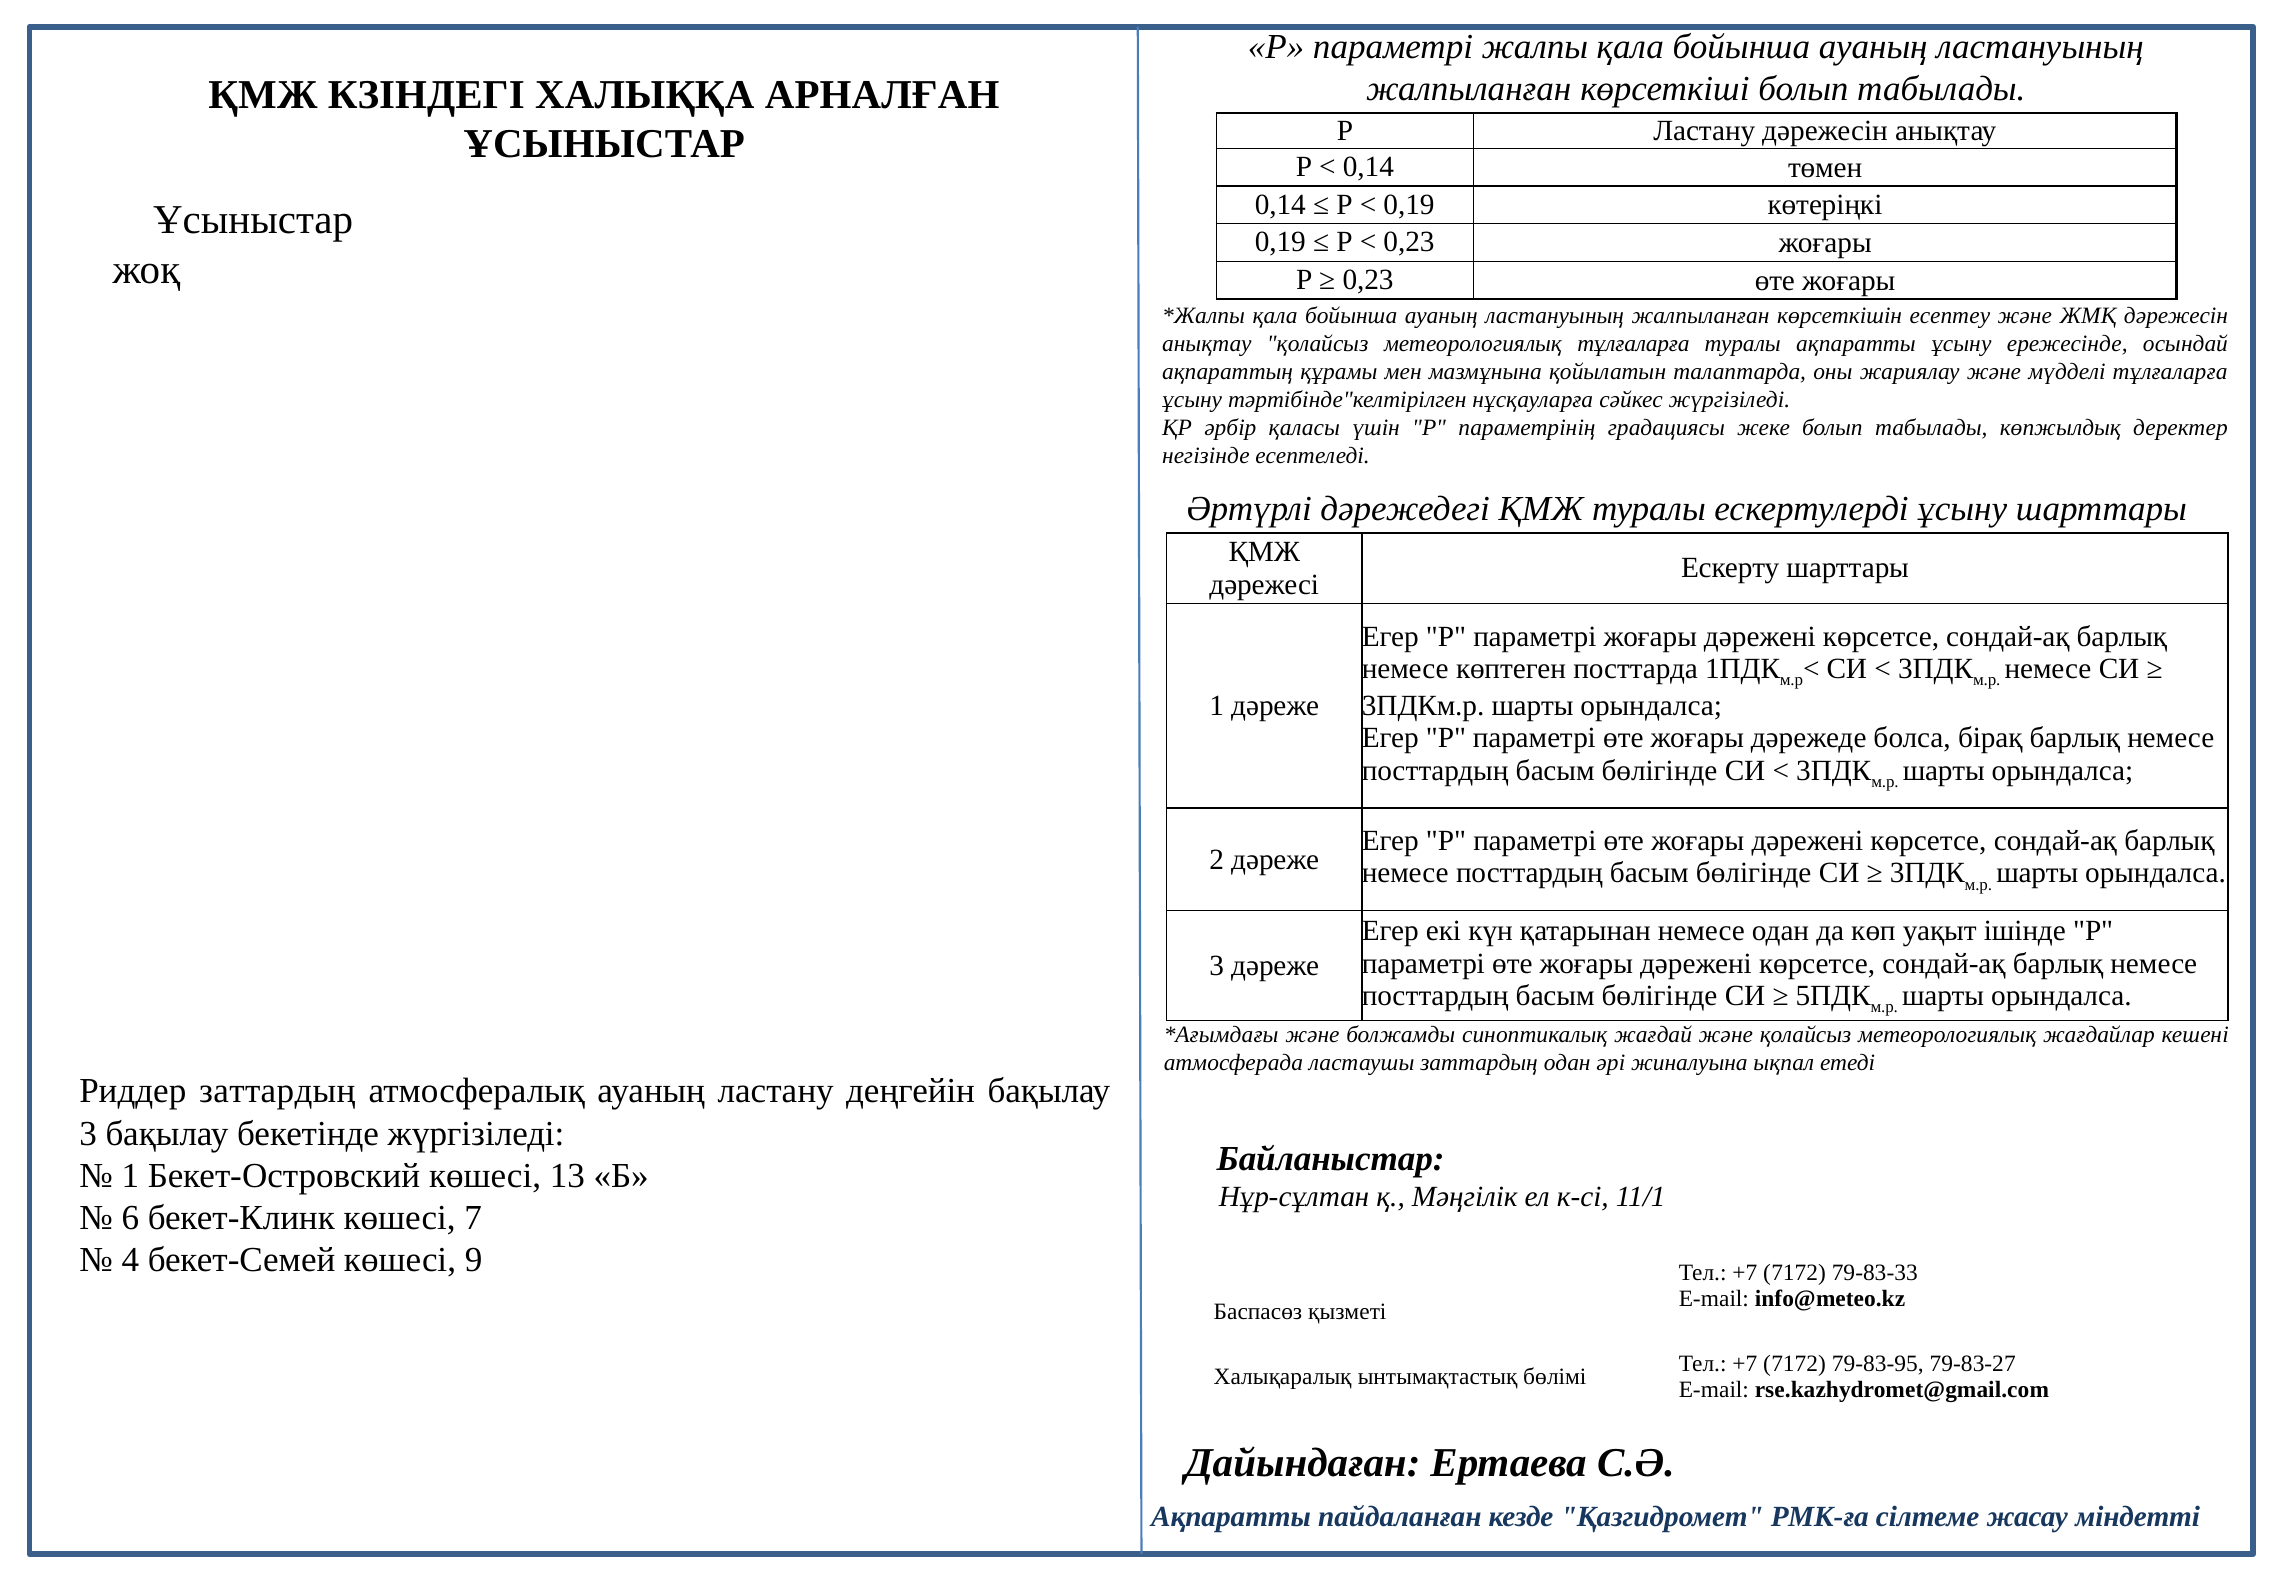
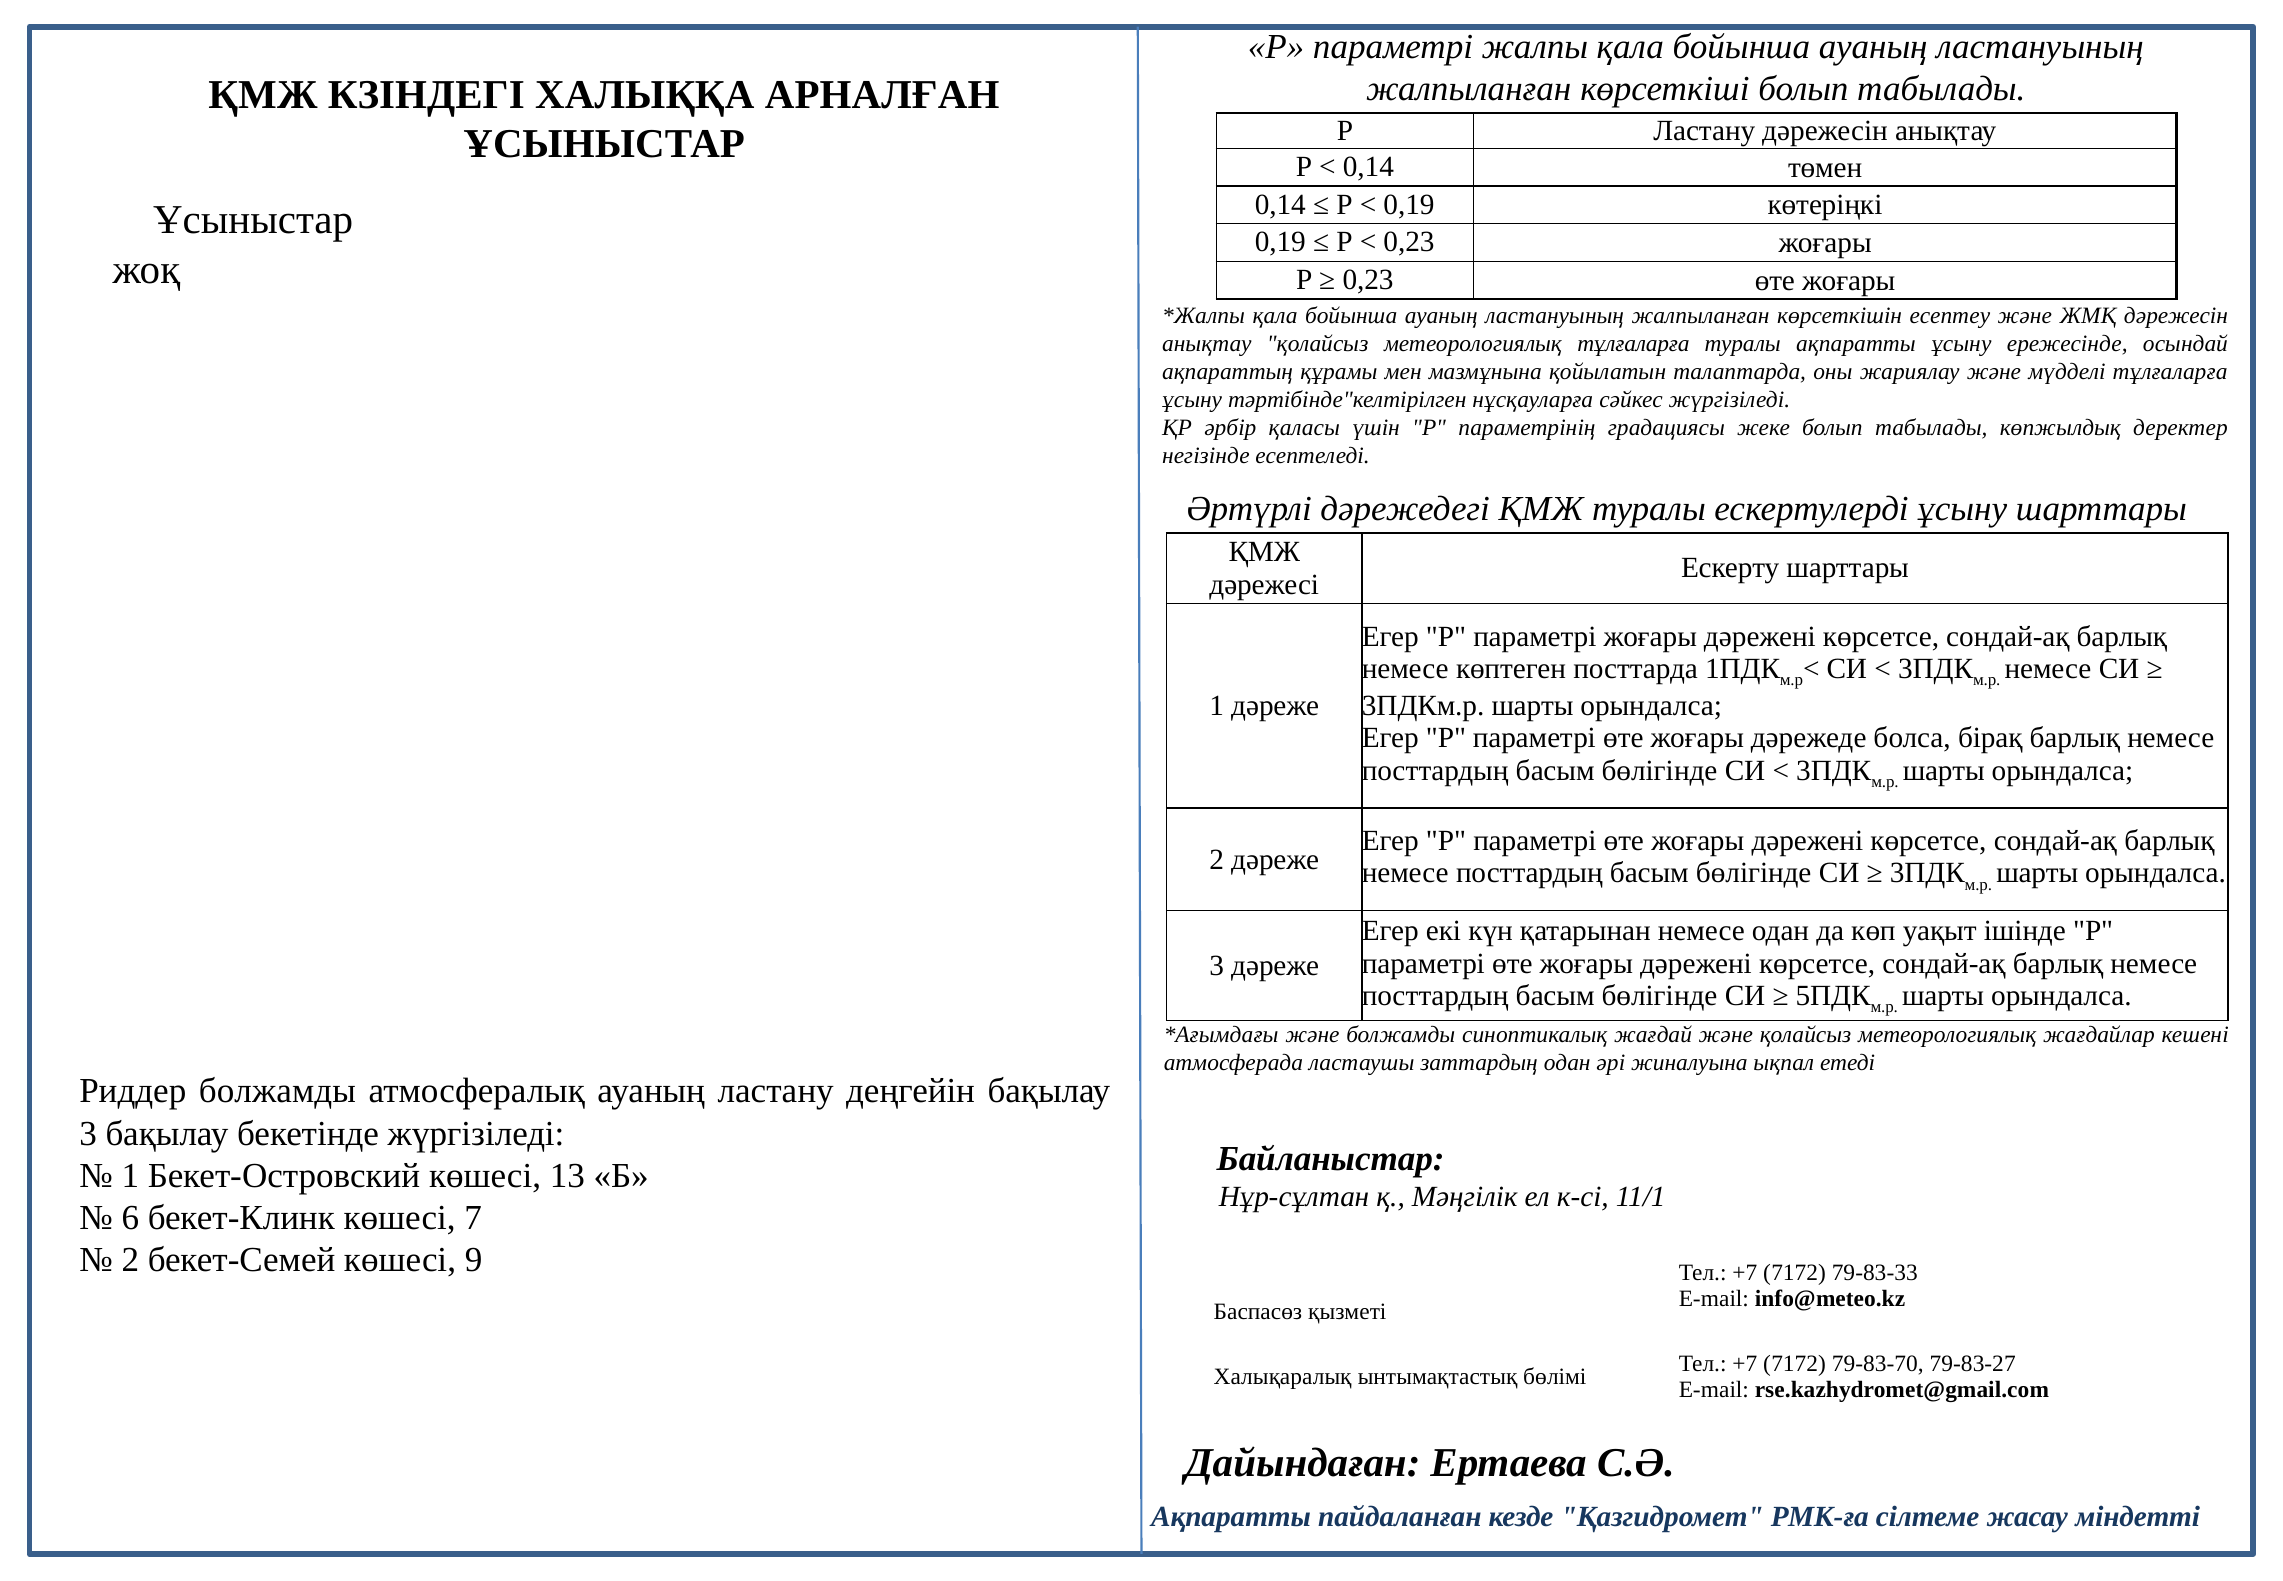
Риддер заттардың: заттардың -> болжамды
4 at (130, 1260): 4 -> 2
79-83-95: 79-83-95 -> 79-83-70
